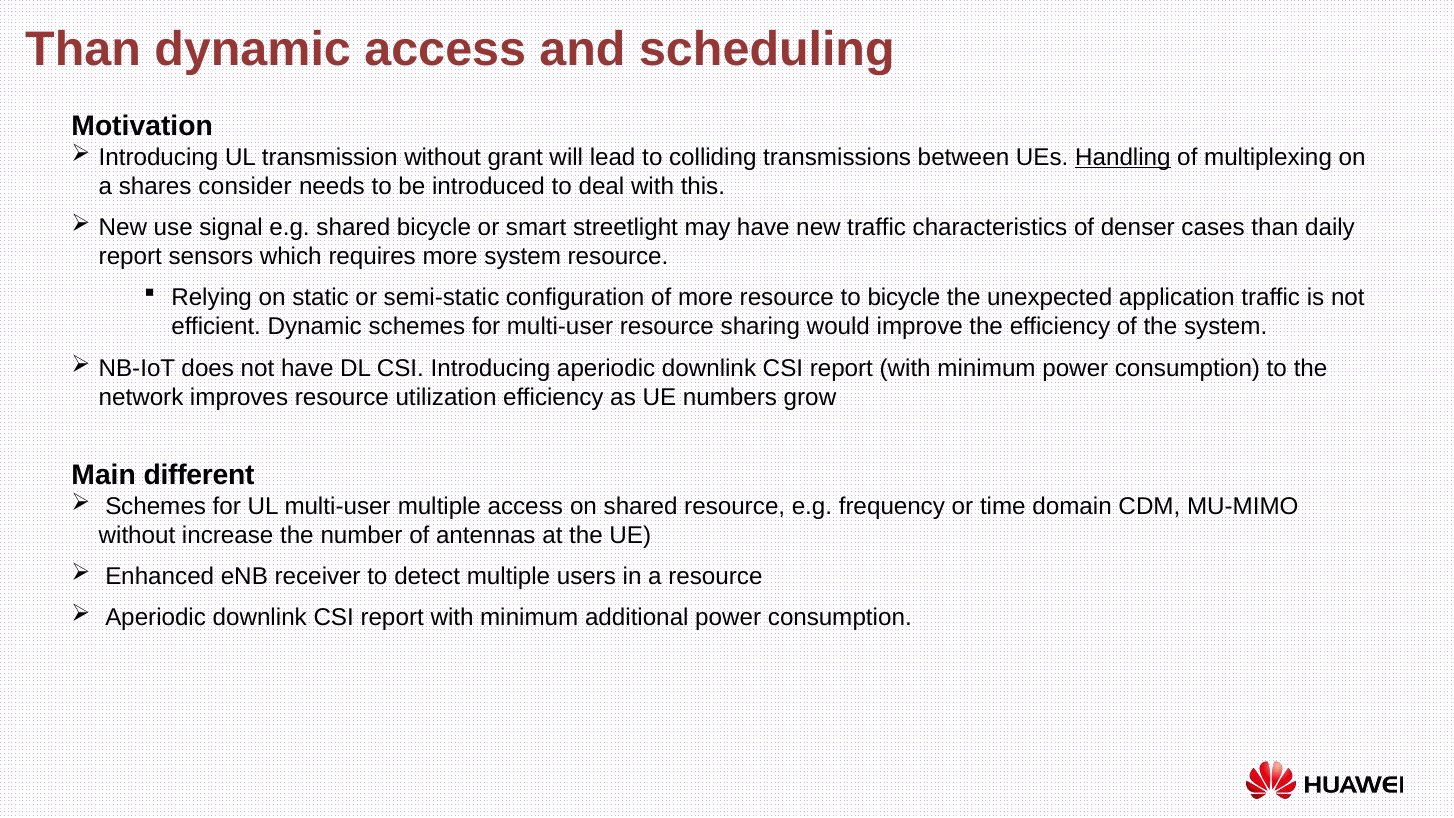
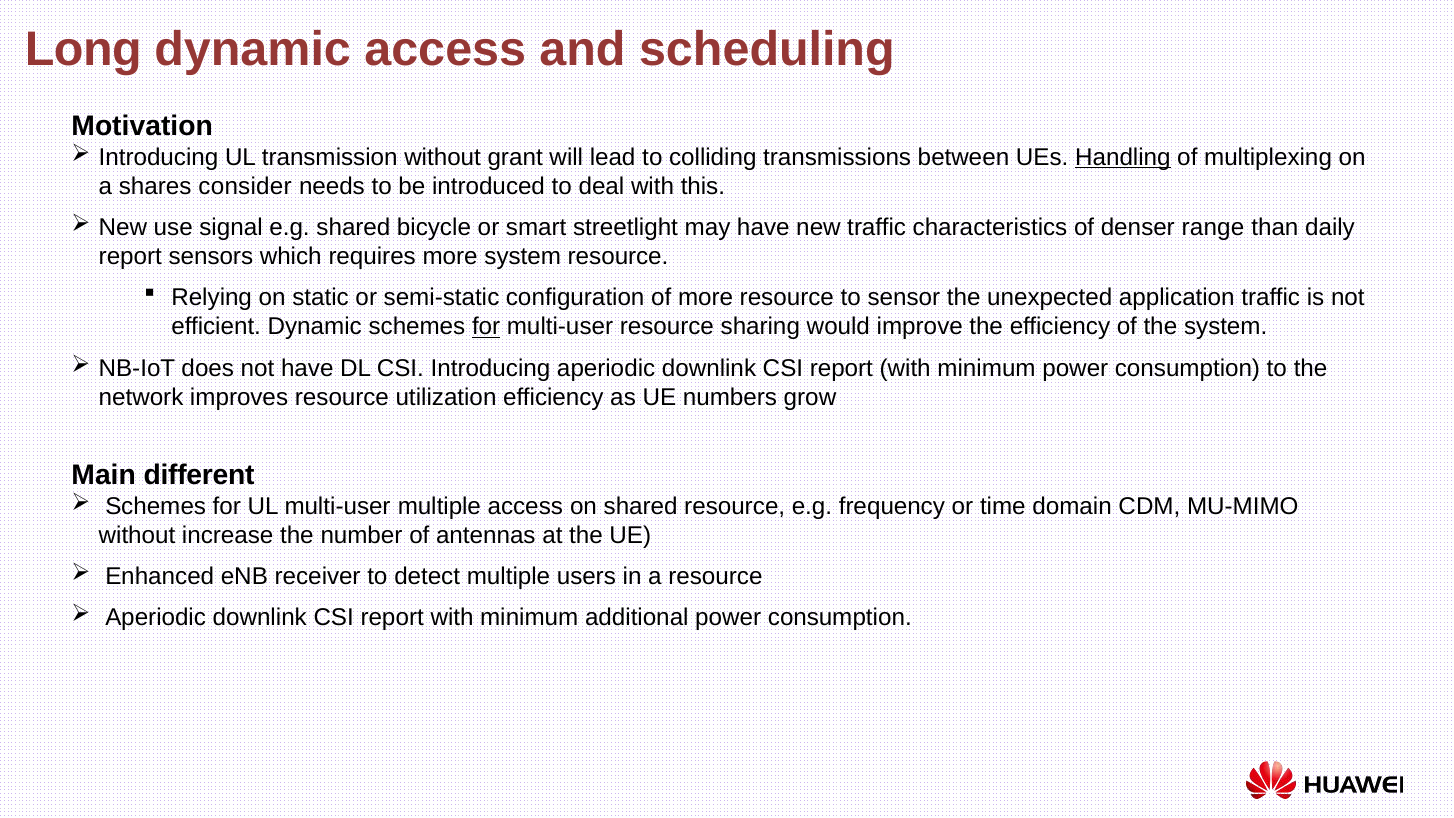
Than at (83, 50): Than -> Long
cases: cases -> range
to bicycle: bicycle -> sensor
for at (486, 327) underline: none -> present
